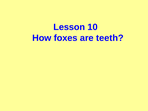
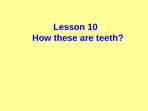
foxes: foxes -> these
